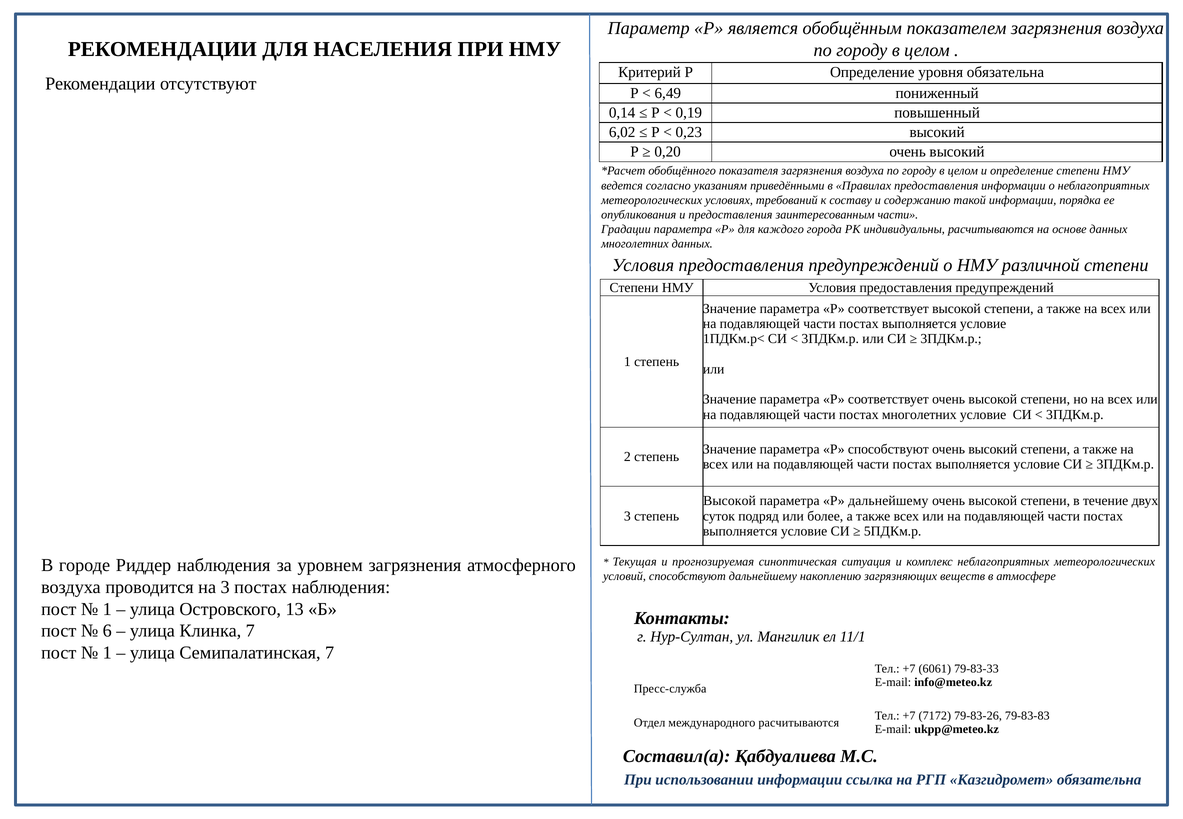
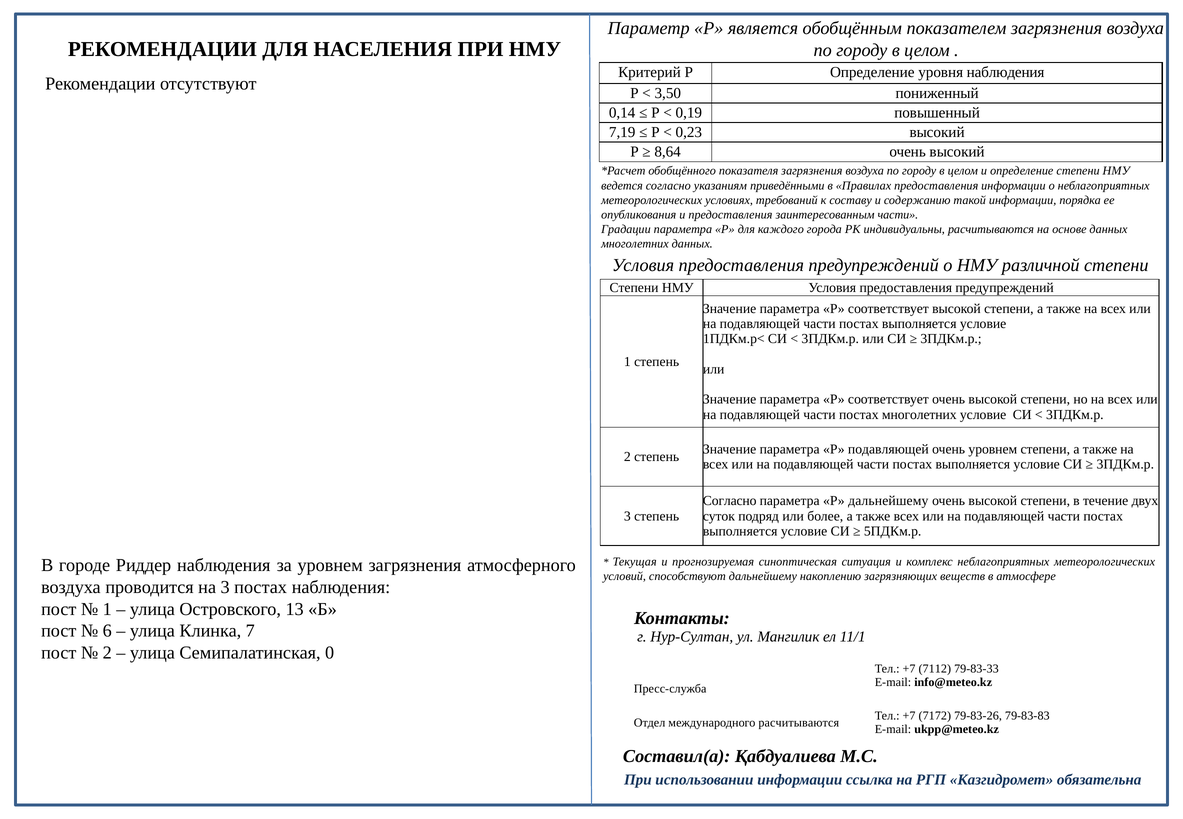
уровня обязательна: обязательна -> наблюдения
6,49: 6,49 -> 3,50
6,02: 6,02 -> 7,19
0,20: 0,20 -> 8,64
Р способствуют: способствуют -> подавляющей
высокий at (993, 449): высокий -> уровнем
Высокой at (730, 501): Высокой -> Согласно
1 at (107, 653): 1 -> 2
Семипалатинская 7: 7 -> 0
6061: 6061 -> 7112
